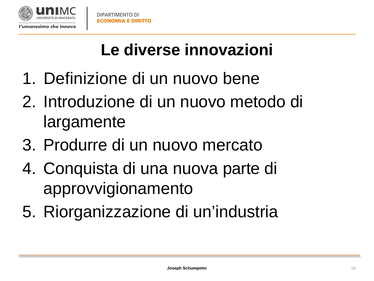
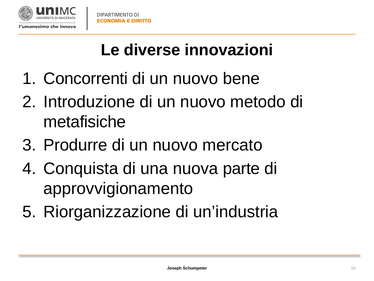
Definizione: Definizione -> Concorrenti
largamente: largamente -> metafisiche
